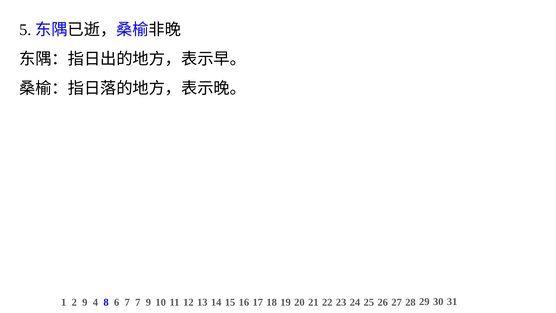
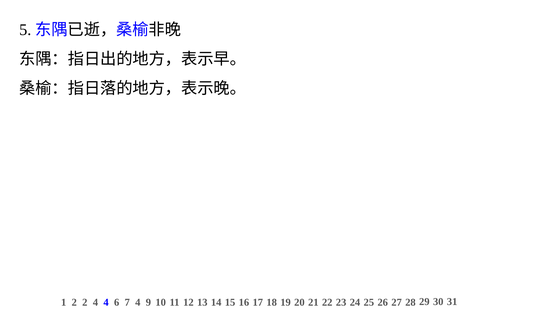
2 9: 9 -> 2
4 8: 8 -> 4
7 7: 7 -> 4
